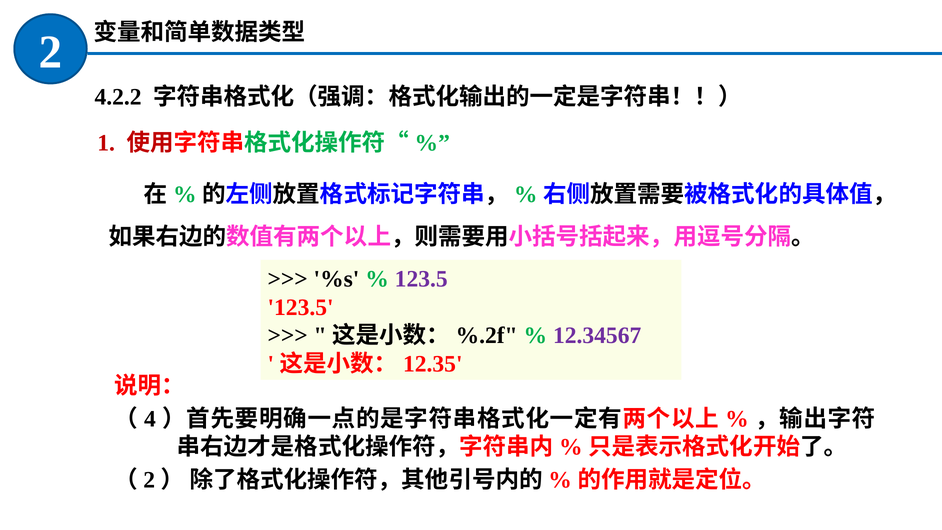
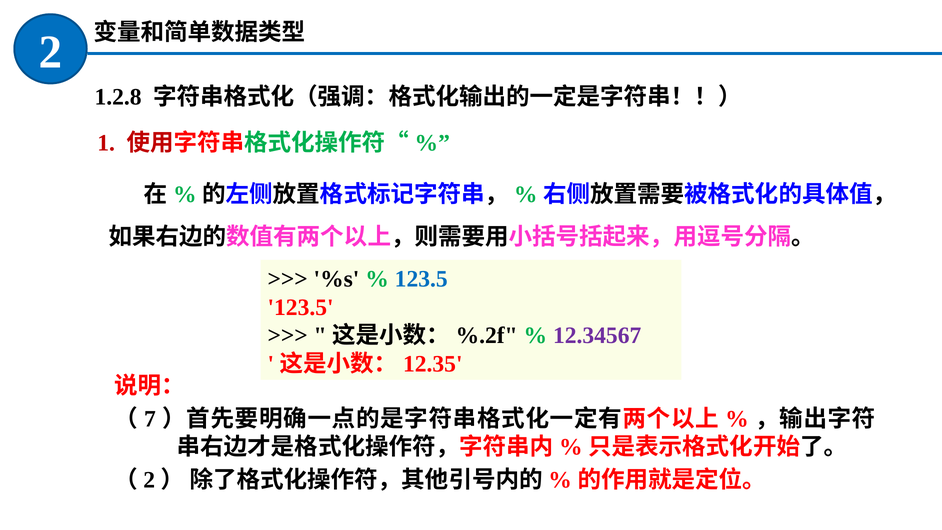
4.2.2: 4.2.2 -> 1.2.8
123.5 at (421, 279) colour: purple -> blue
4: 4 -> 7
